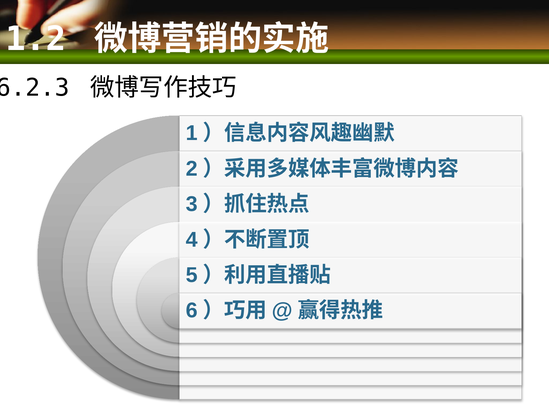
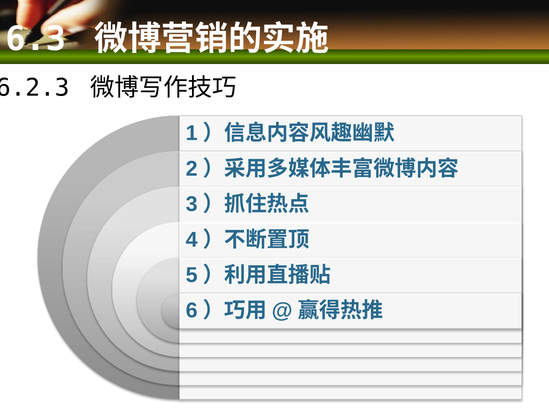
1.2: 1.2 -> 6.3
